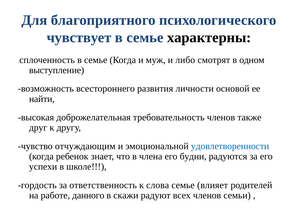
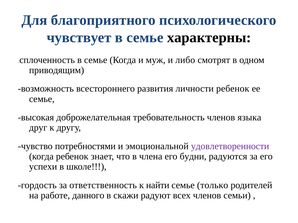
выступление: выступление -> приводящим
личности основой: основой -> ребенок
найти at (42, 99): найти -> семье
также: также -> языка
отчуждающим: отчуждающим -> потребностями
удовлетворенности colour: blue -> purple
слова: слова -> найти
влияет: влияет -> только
